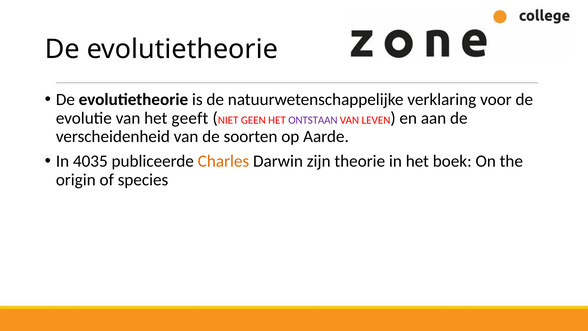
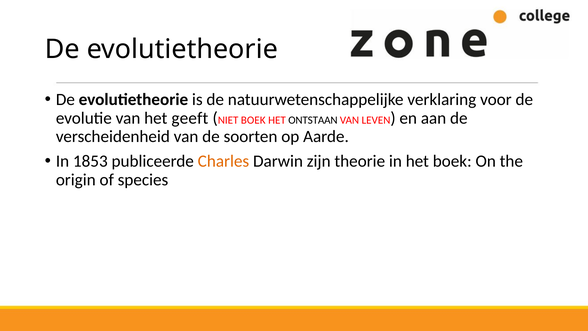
NIET GEEN: GEEN -> BOEK
ONTSTAAN colour: purple -> black
4035: 4035 -> 1853
